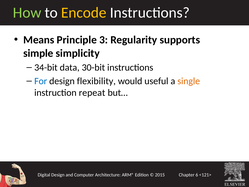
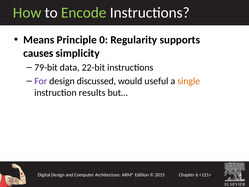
Encode colour: yellow -> light green
3: 3 -> 0
simple: simple -> causes
34-bit: 34-bit -> 79-bit
30-bit: 30-bit -> 22-bit
For colour: blue -> purple
flexibility: flexibility -> discussed
repeat: repeat -> results
